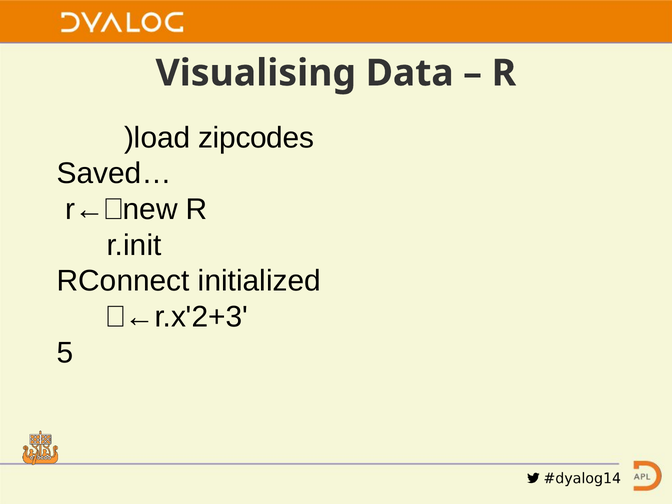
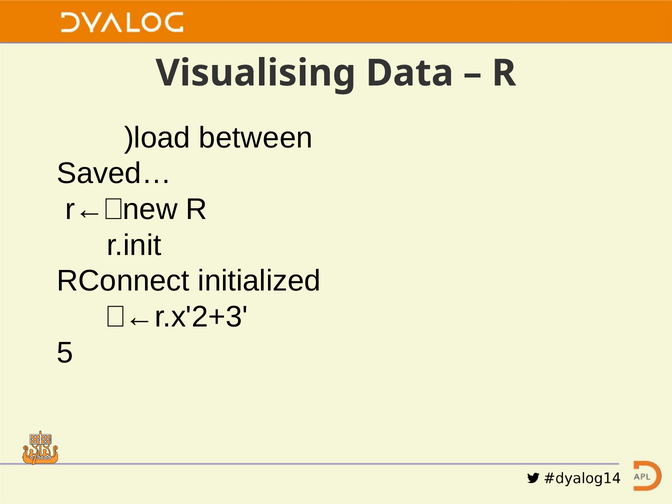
zipcodes: zipcodes -> between
